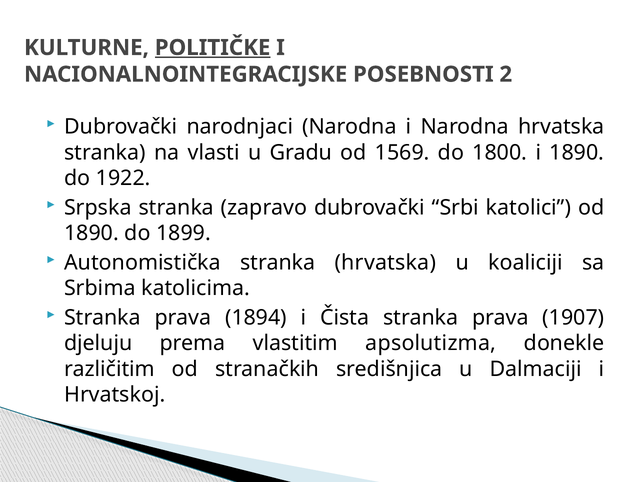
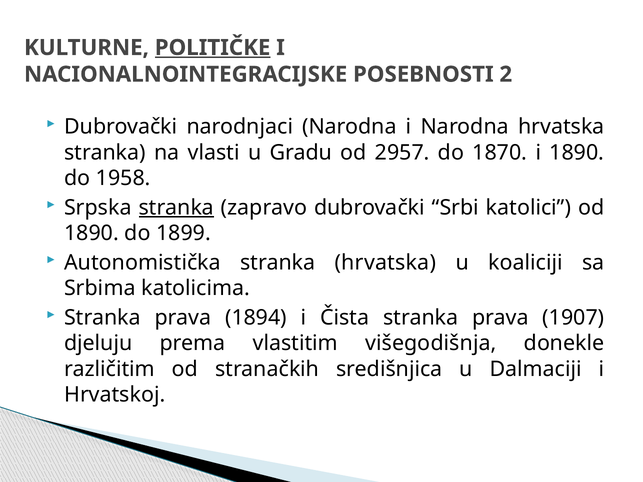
1569: 1569 -> 2957
1800: 1800 -> 1870
1922: 1922 -> 1958
stranka at (176, 208) underline: none -> present
apsolutizma: apsolutizma -> višegodišnja
